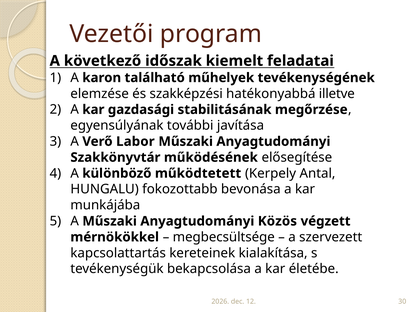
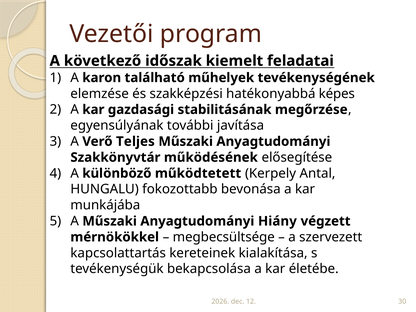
illetve: illetve -> képes
Labor: Labor -> Teljes
Közös: Közös -> Hiány
